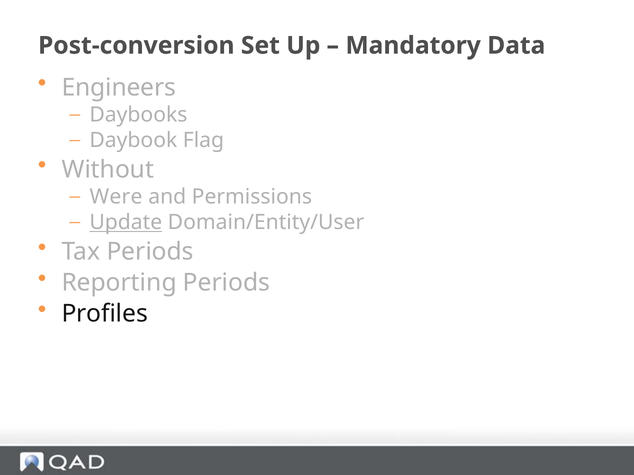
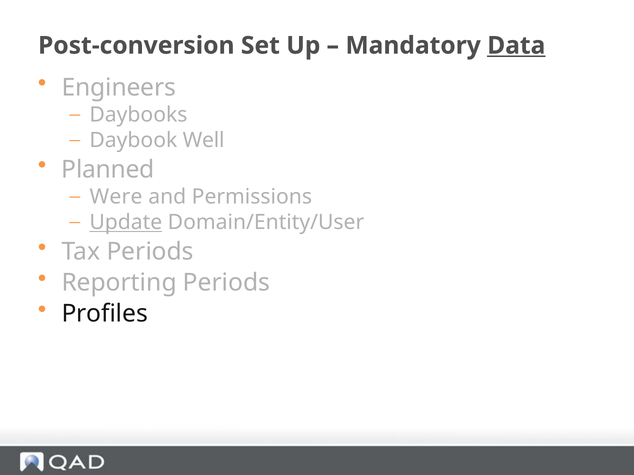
Data underline: none -> present
Flag: Flag -> Well
Without: Without -> Planned
